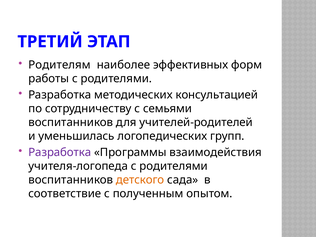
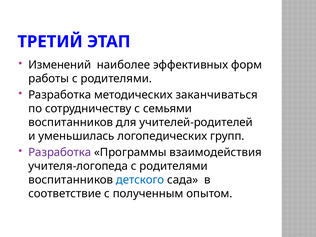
Родителям: Родителям -> Изменений
консультацией: консультацией -> заканчиваться
детского colour: orange -> blue
